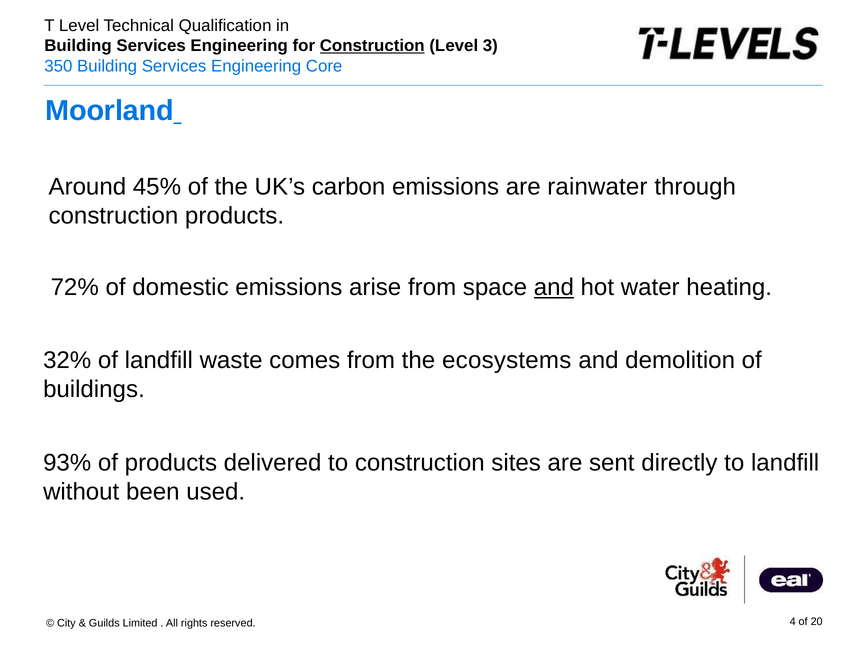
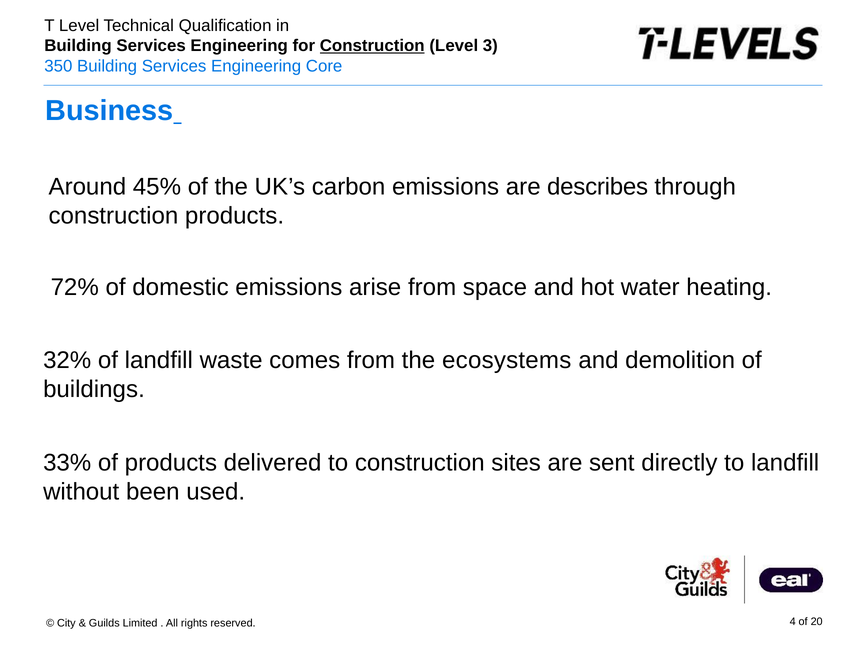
Moorland: Moorland -> Business
rainwater: rainwater -> describes
and at (554, 287) underline: present -> none
93%: 93% -> 33%
